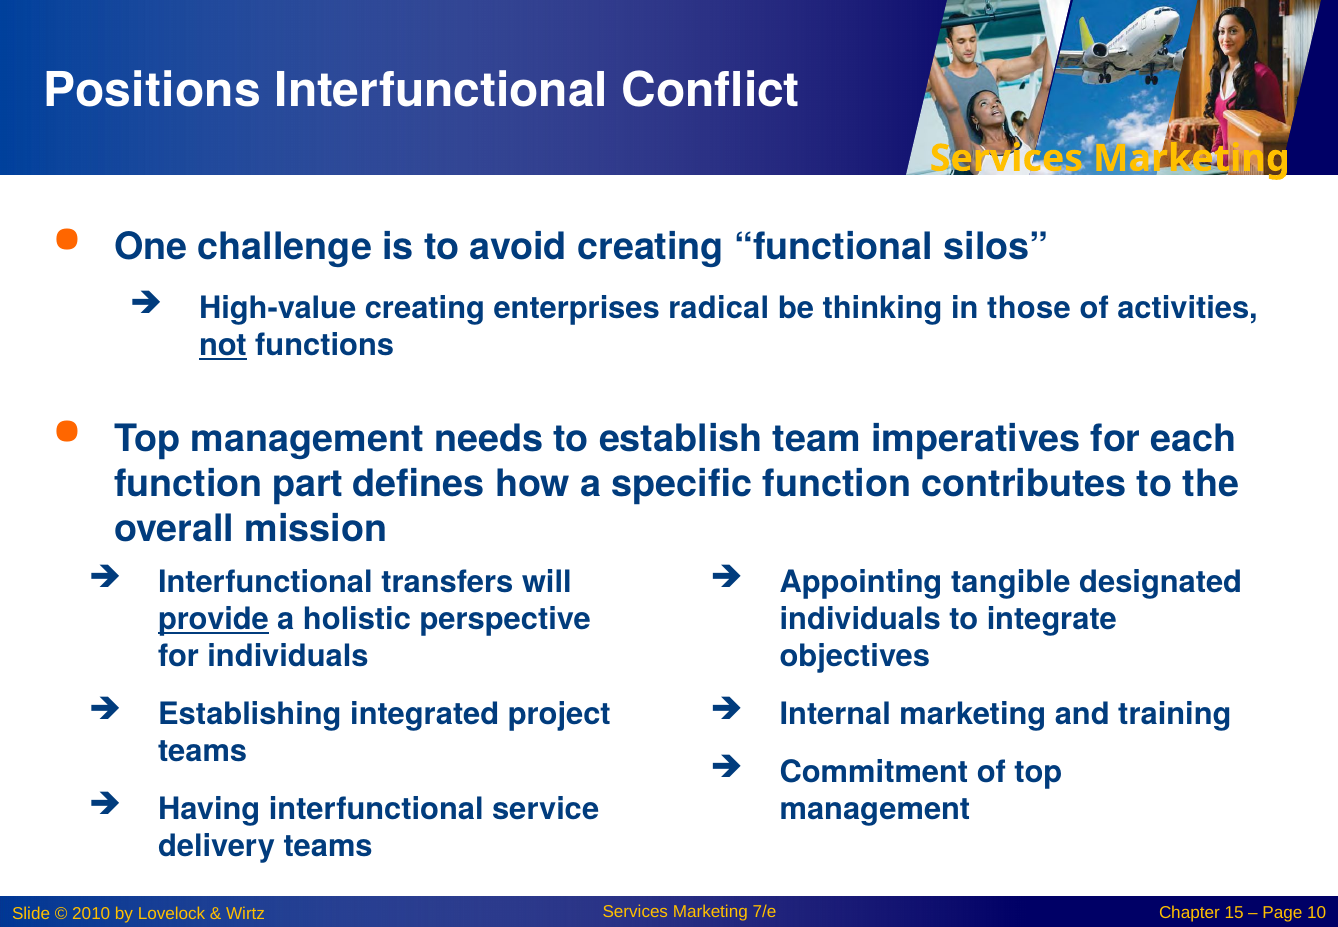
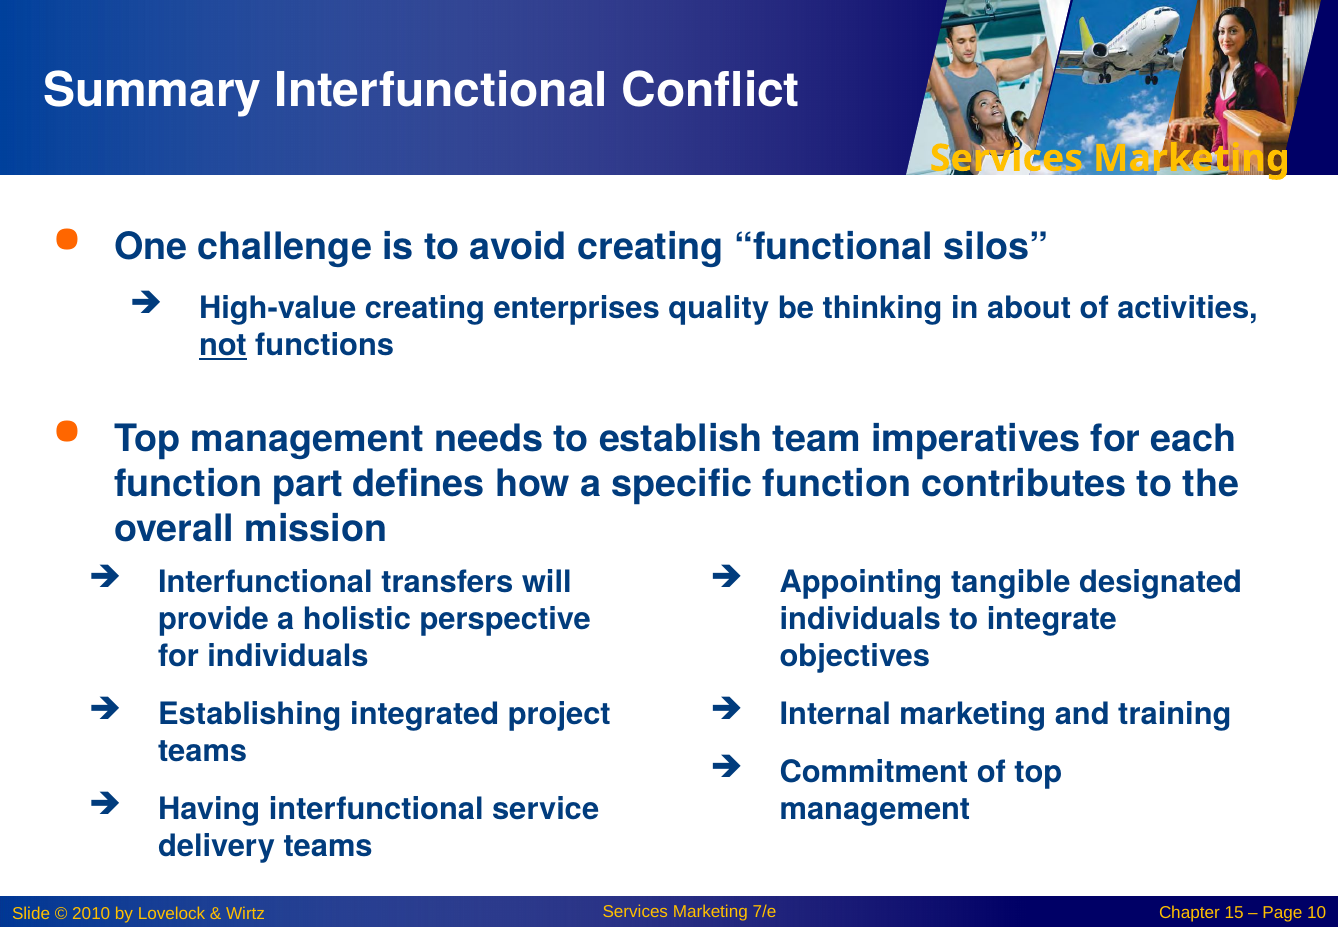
Positions: Positions -> Summary
radical: radical -> quality
those: those -> about
provide underline: present -> none
